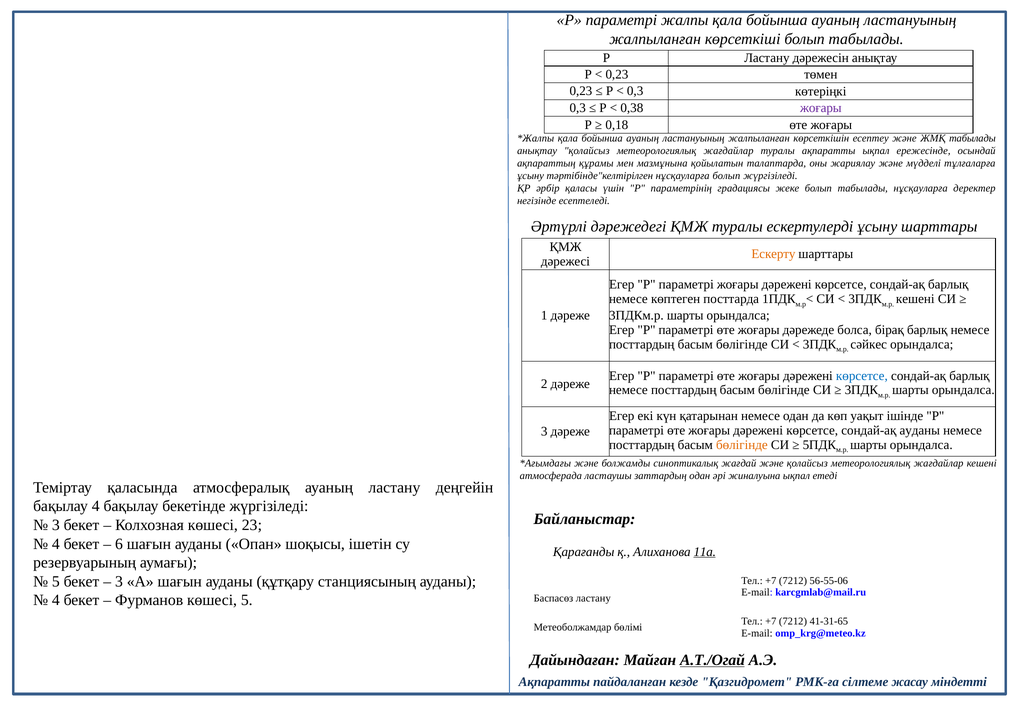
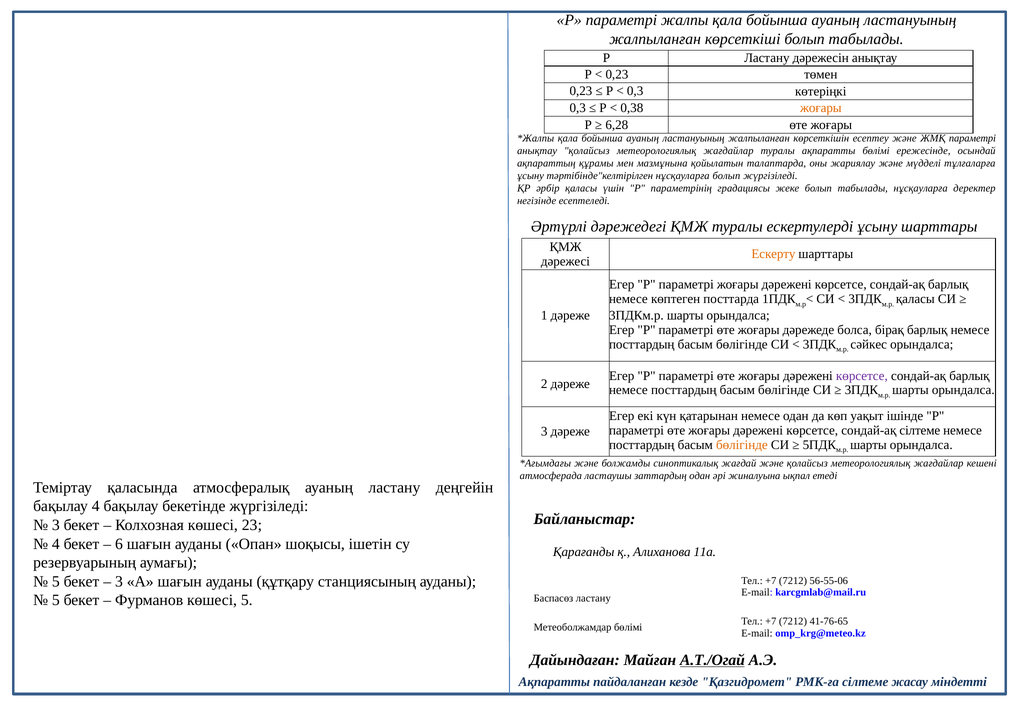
жоғары at (821, 108) colour: purple -> orange
0,18: 0,18 -> 6,28
ЖМҚ табылады: табылады -> параметрі
ақпаратты ықпал: ықпал -> бөлімі
кешені at (915, 299): кешені -> қаласы
көрсетсе at (862, 375) colour: blue -> purple
сондай-ақ ауданы: ауданы -> сілтеме
11а underline: present -> none
4 at (56, 600): 4 -> 5
41-31-65: 41-31-65 -> 41-76-65
